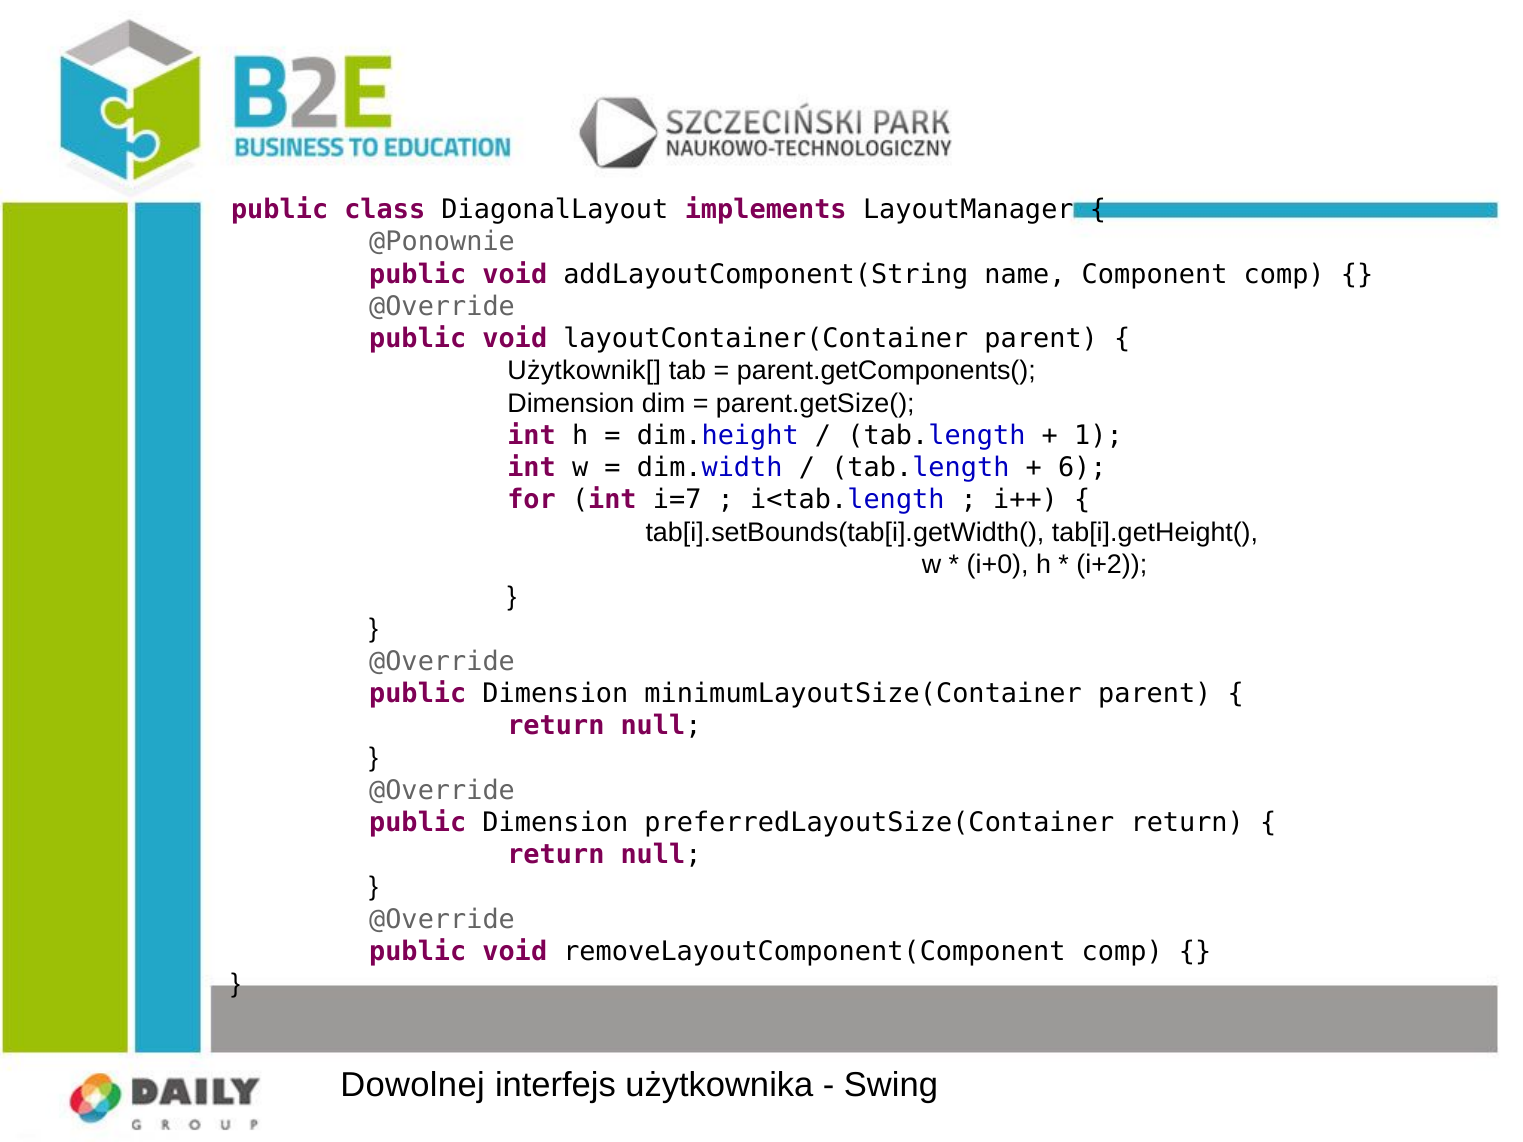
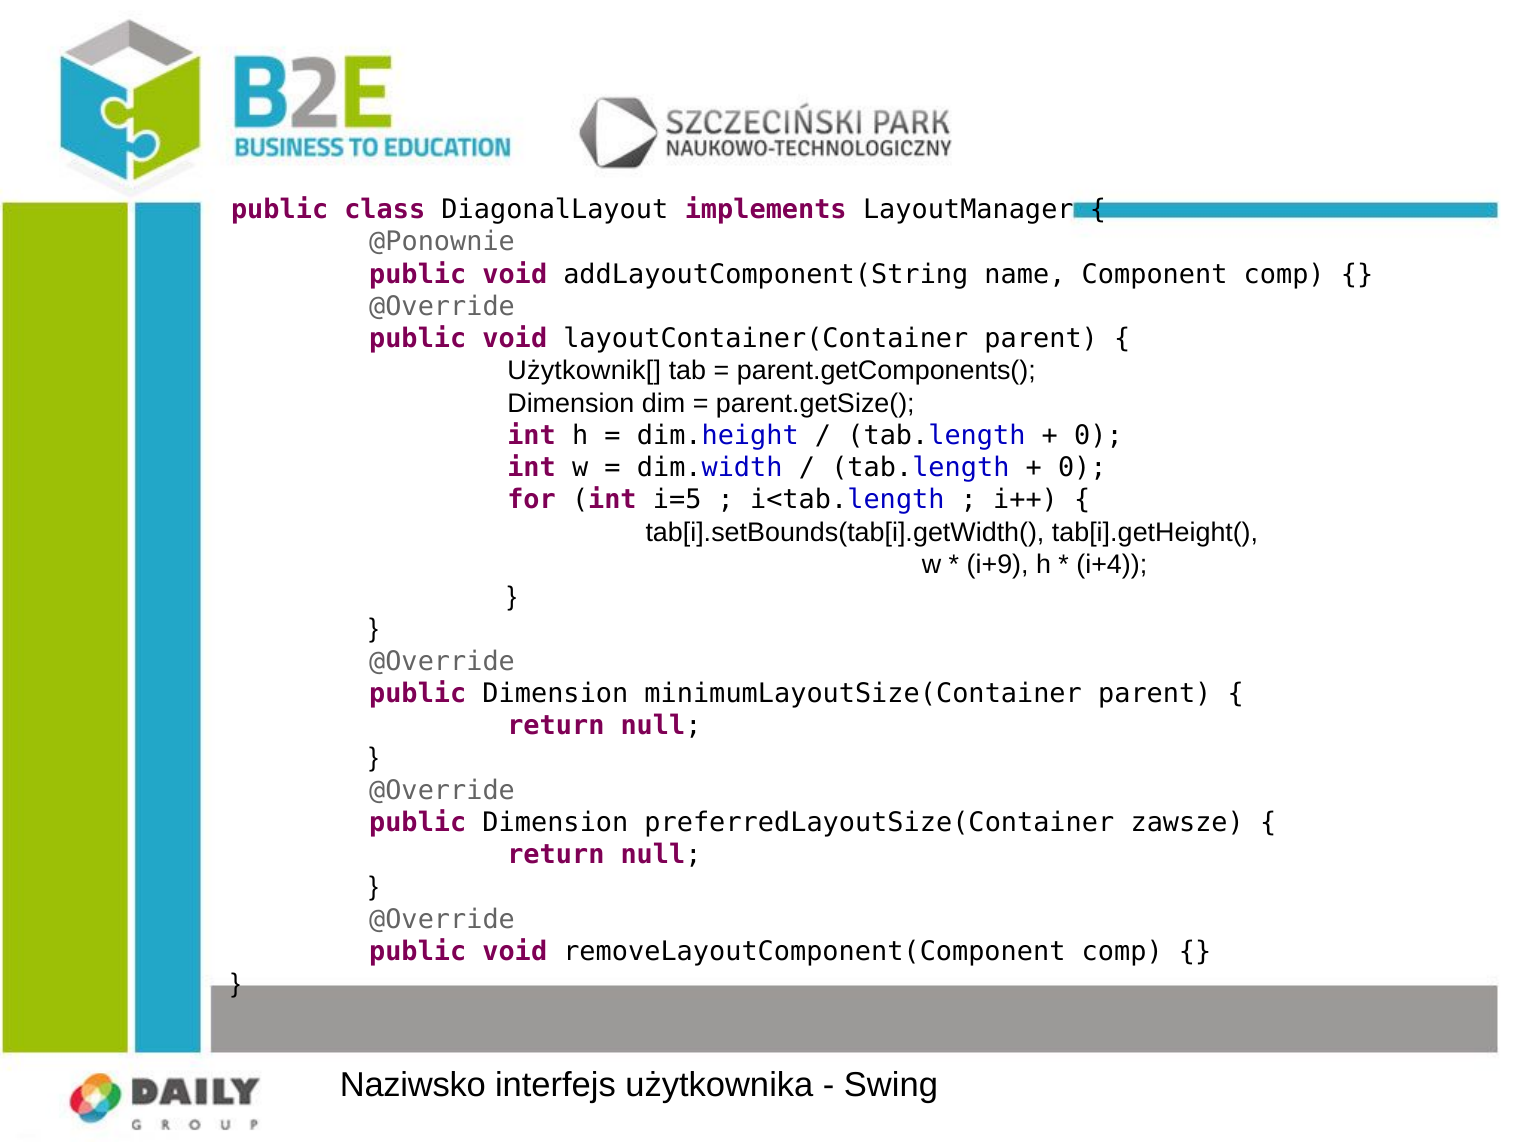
1 at (1098, 435): 1 -> 0
6 at (1082, 468): 6 -> 0
i=7: i=7 -> i=5
i+0: i+0 -> i+9
i+2: i+2 -> i+4
preferredLayoutSize(Container return: return -> zawsze
Dowolnej: Dowolnej -> Naziwsko
